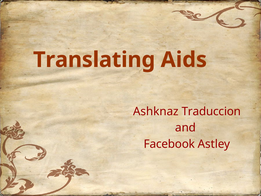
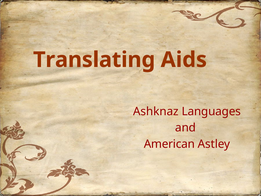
Traduccion: Traduccion -> Languages
Facebook: Facebook -> American
